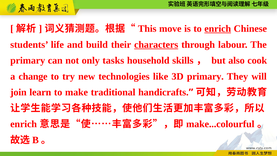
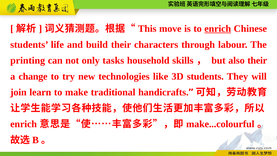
characters underline: present -> none
primary at (28, 60): primary -> printing
also cook: cook -> their
3D primary: primary -> students
